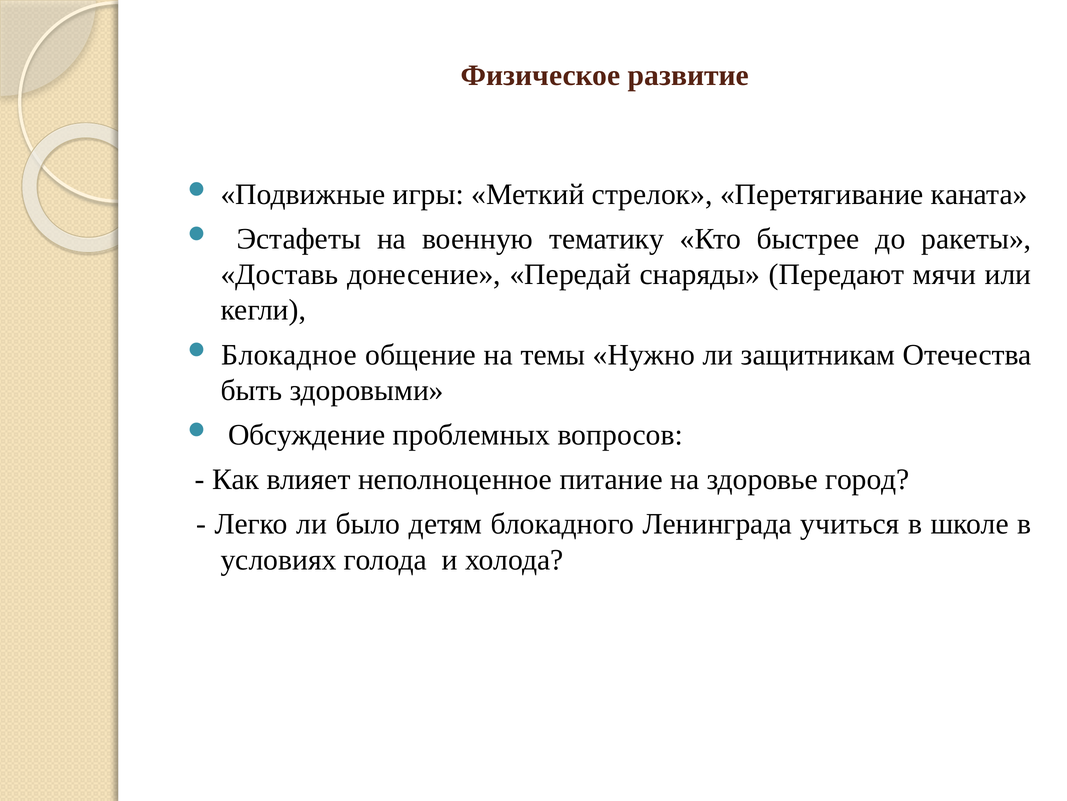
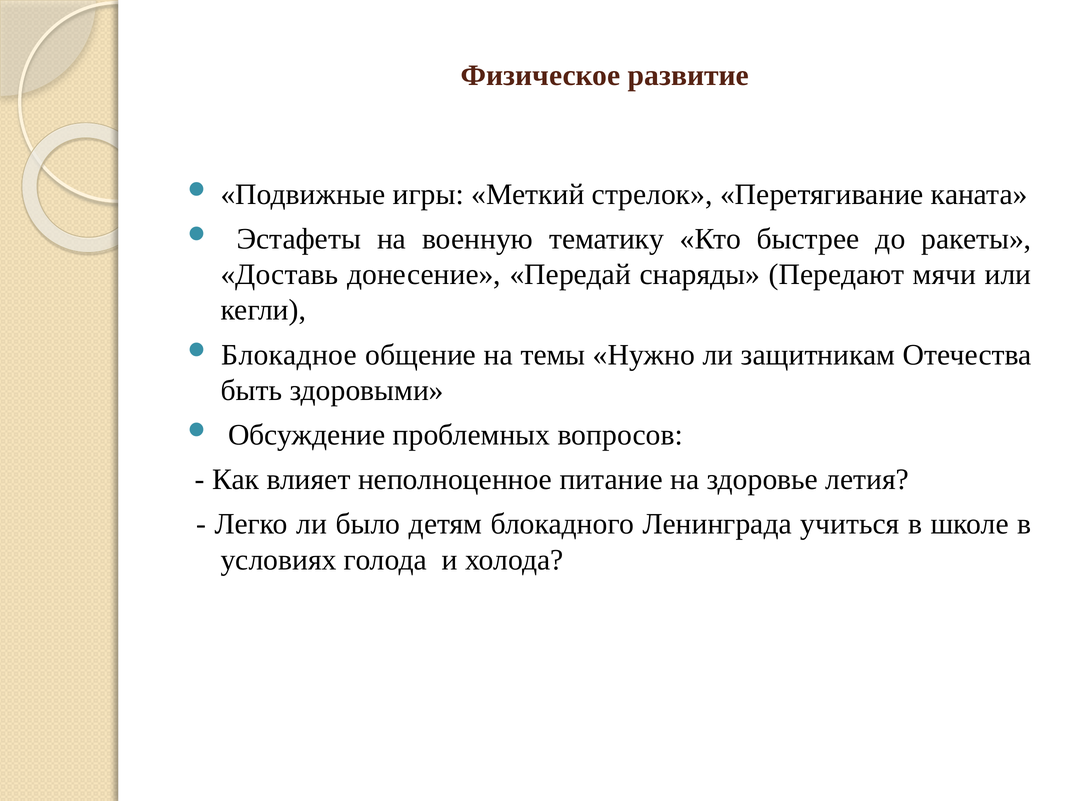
город: город -> летия
